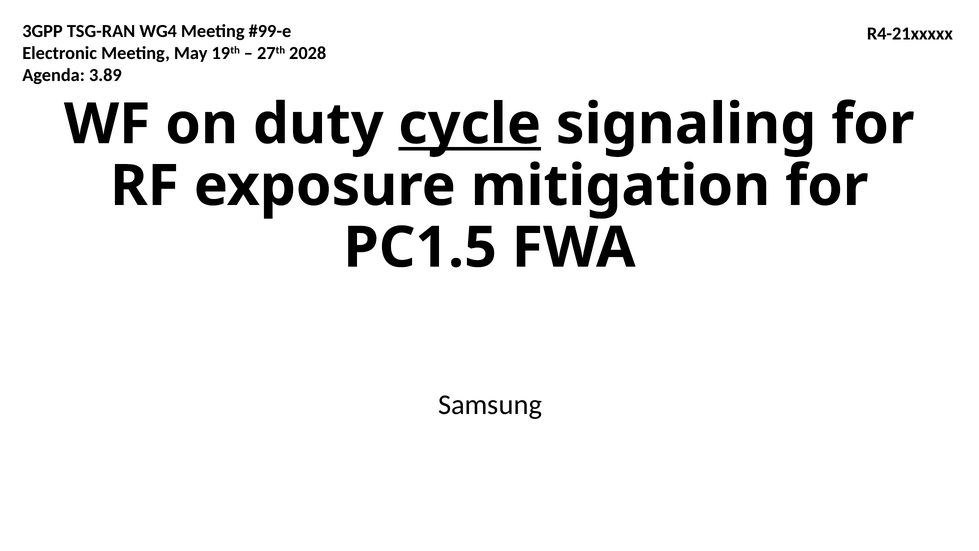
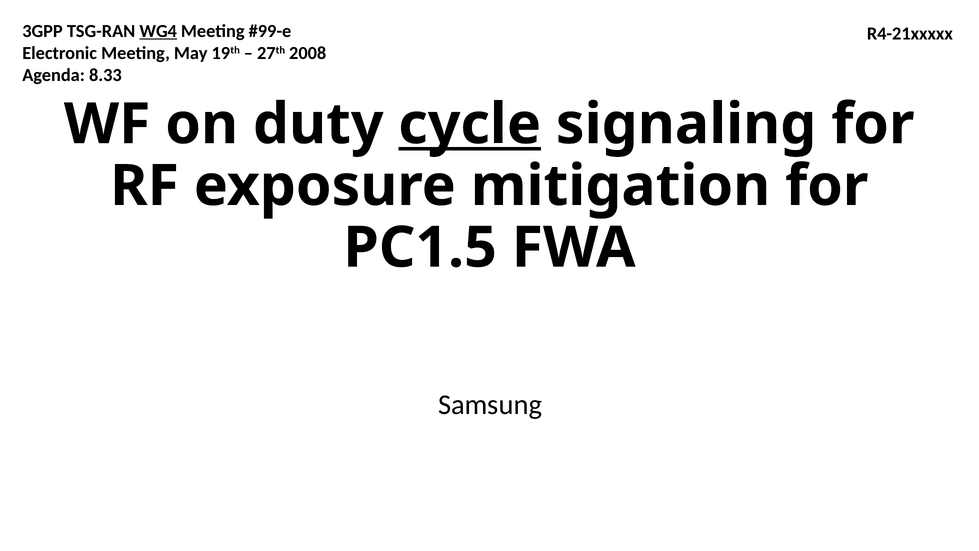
WG4 underline: none -> present
2028: 2028 -> 2008
3.89: 3.89 -> 8.33
